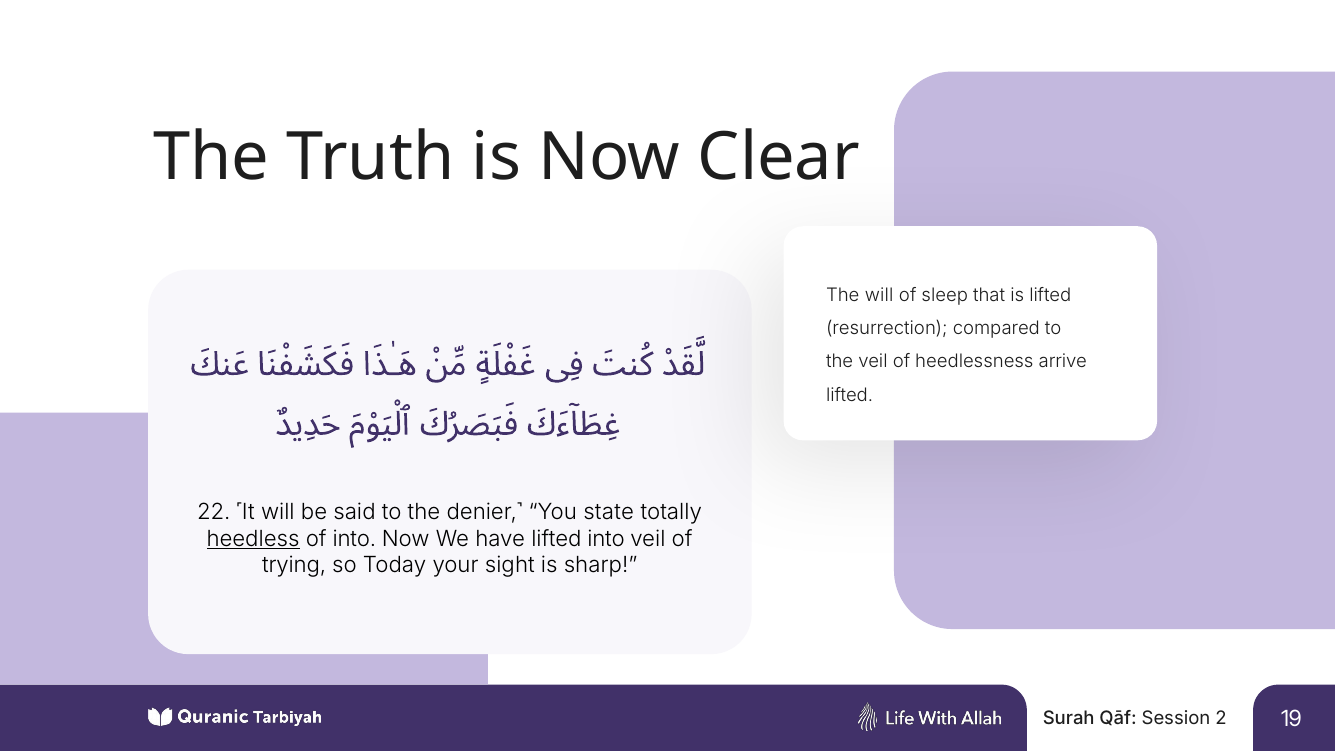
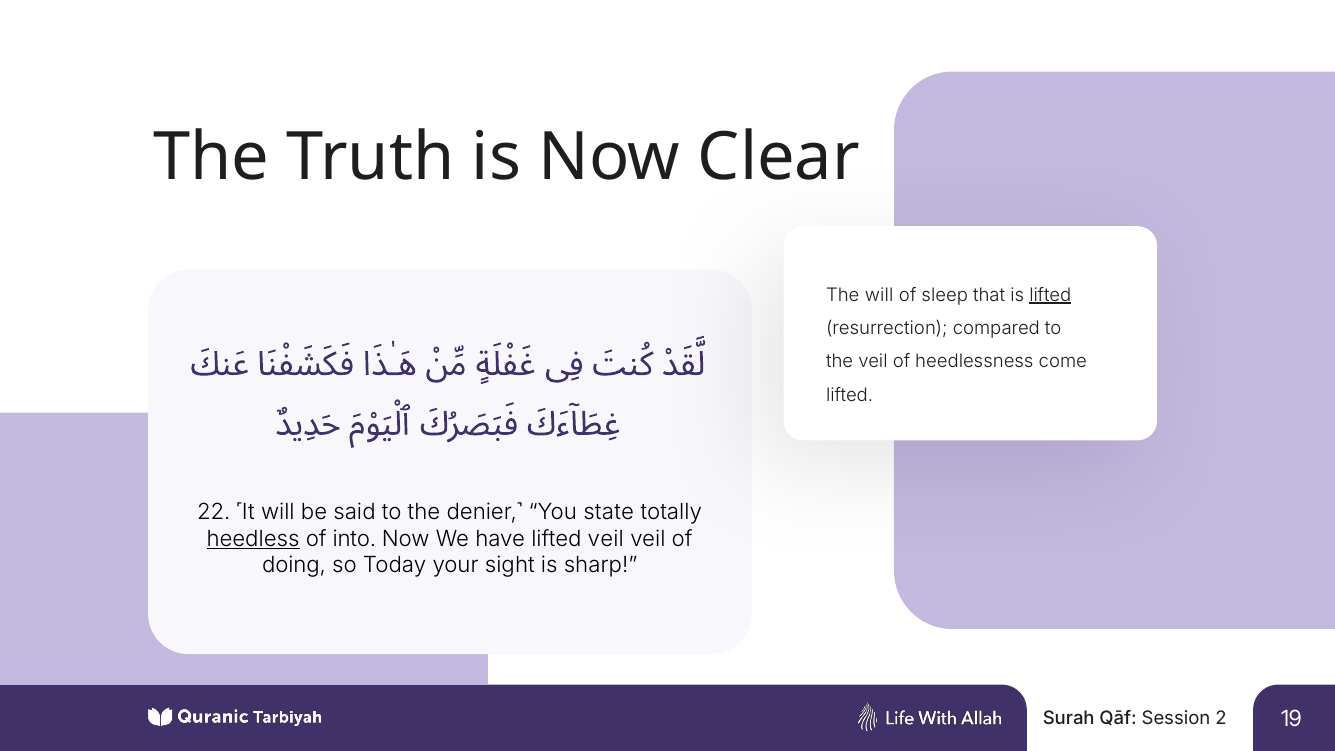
lifted at (1050, 295) underline: none -> present
arrive: arrive -> come
lifted into: into -> veil
trying: trying -> doing
